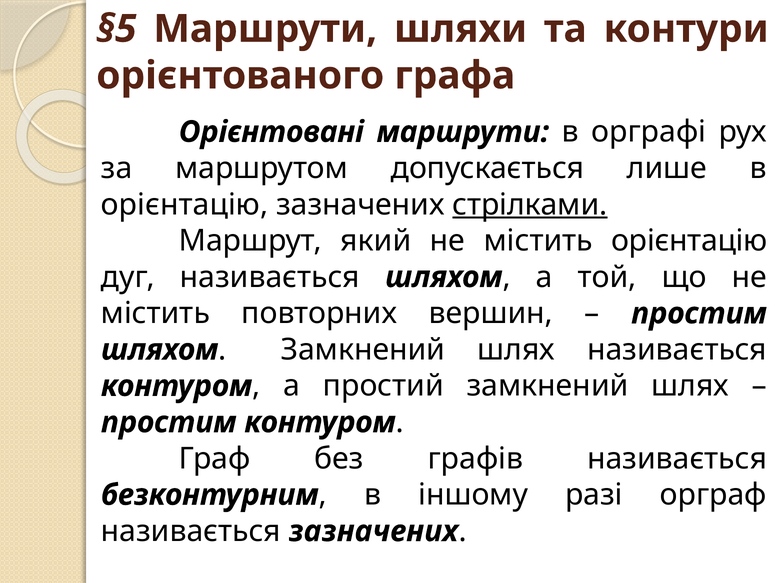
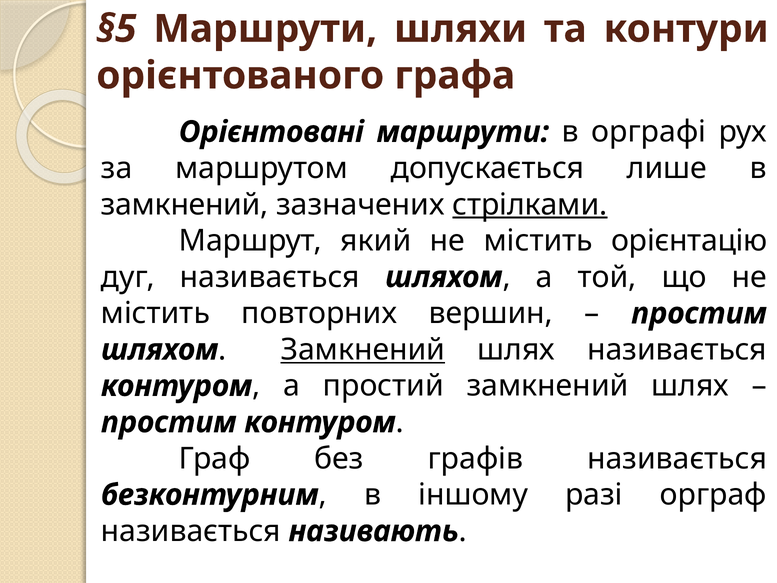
орієнтацію at (185, 204): орієнтацію -> замкнений
Замкнений at (363, 350) underline: none -> present
називається зазначених: зазначених -> називають
